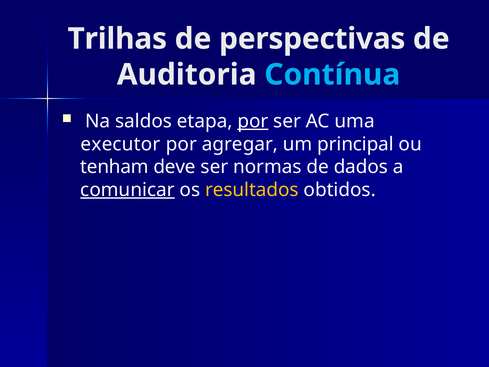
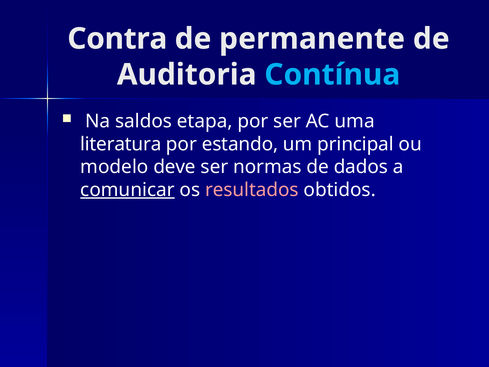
Trilhas: Trilhas -> Contra
perspectivas: perspectivas -> permanente
por at (253, 121) underline: present -> none
executor: executor -> literatura
agregar: agregar -> estando
tenham: tenham -> modelo
resultados colour: yellow -> pink
